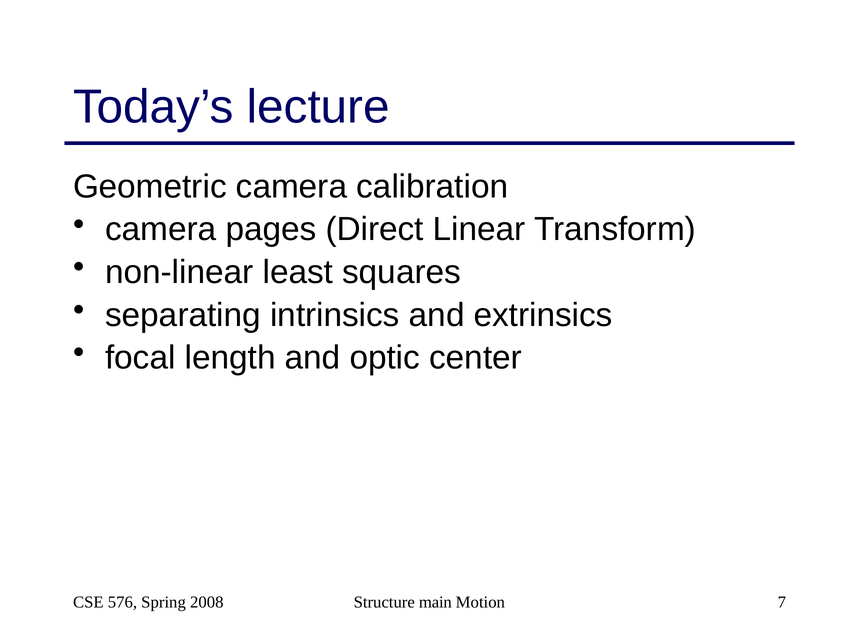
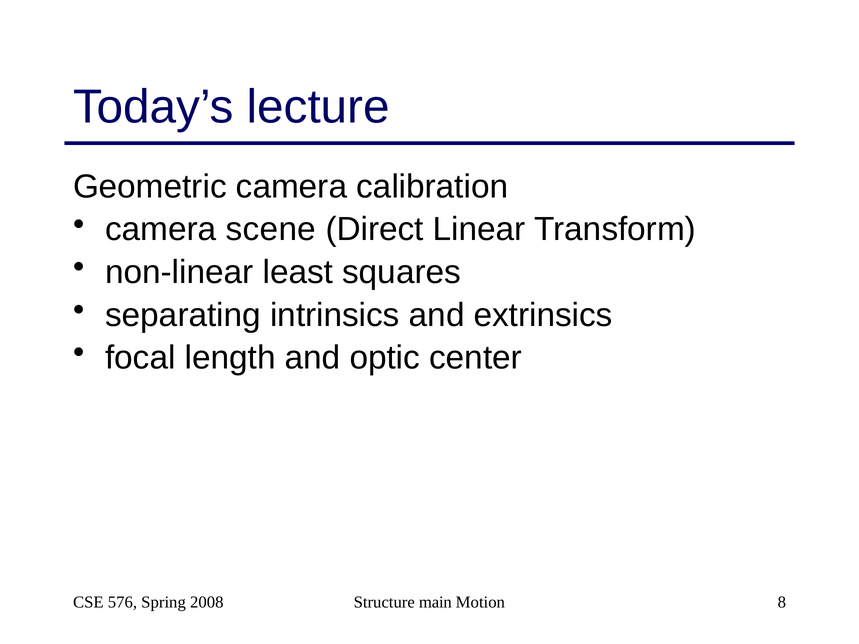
pages: pages -> scene
7: 7 -> 8
